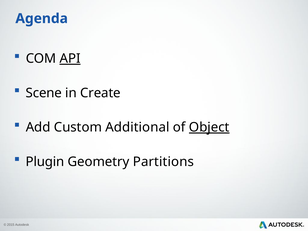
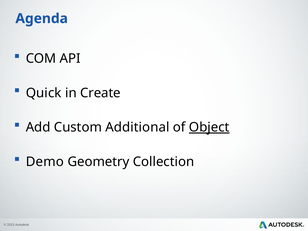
API underline: present -> none
Scene: Scene -> Quick
Plugin: Plugin -> Demo
Partitions: Partitions -> Collection
